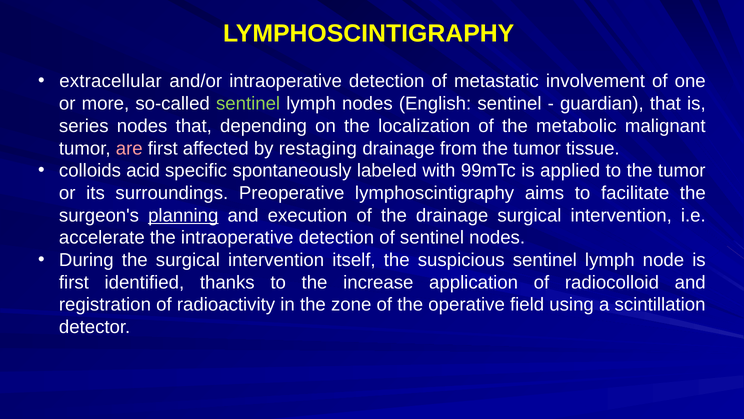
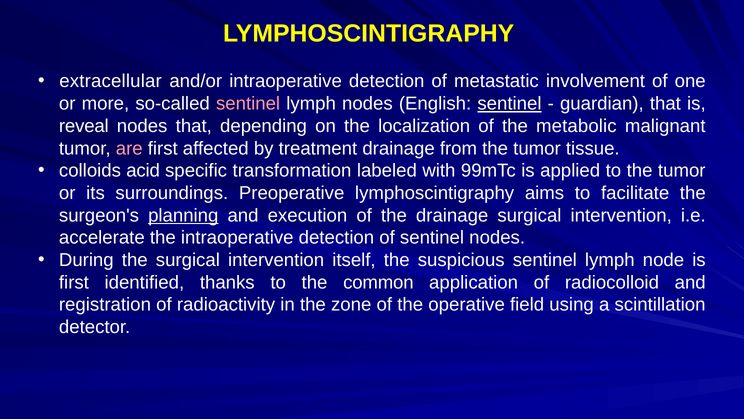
sentinel at (248, 104) colour: light green -> pink
sentinel at (509, 104) underline: none -> present
series: series -> reveal
restaging: restaging -> treatment
spontaneously: spontaneously -> transformation
increase: increase -> common
